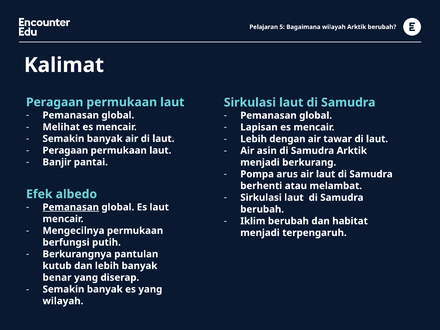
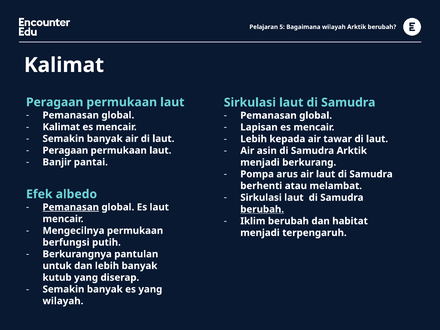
Melihat at (61, 127): Melihat -> Kalimat
dengan: dengan -> kepada
berubah at (262, 209) underline: none -> present
kutub: kutub -> untuk
benar: benar -> kutub
